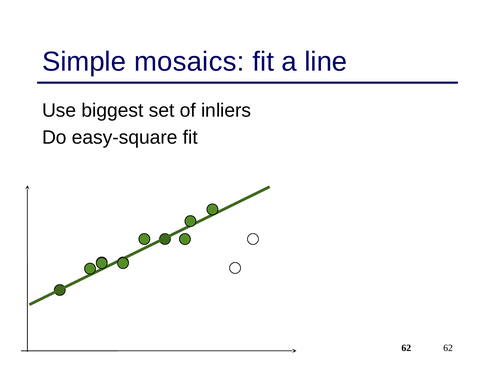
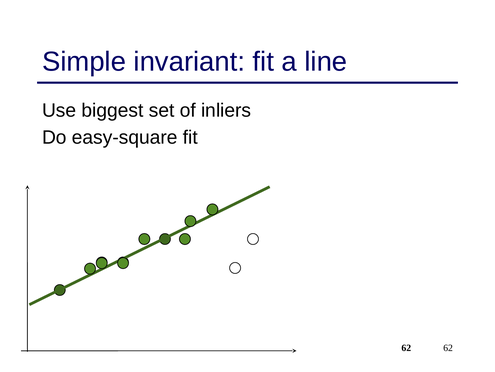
mosaics: mosaics -> invariant
